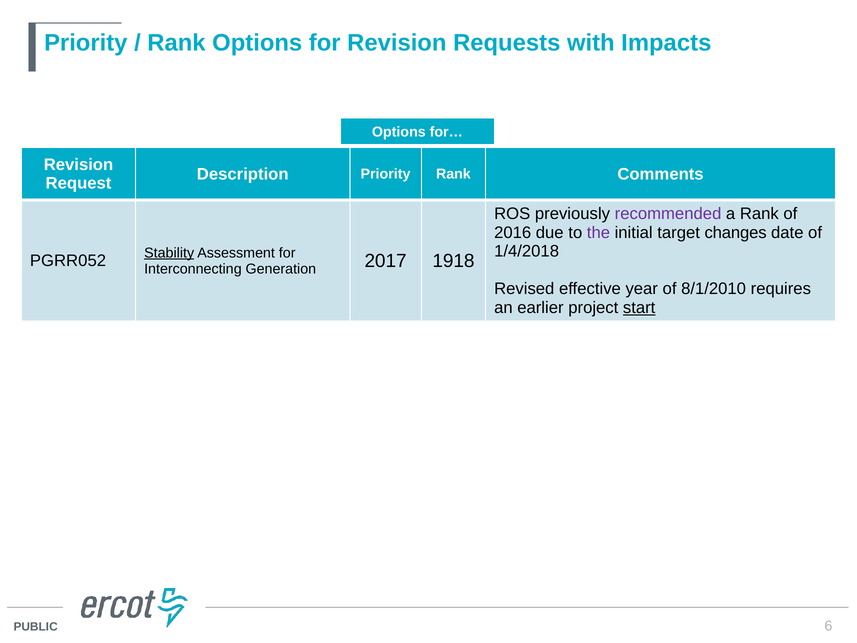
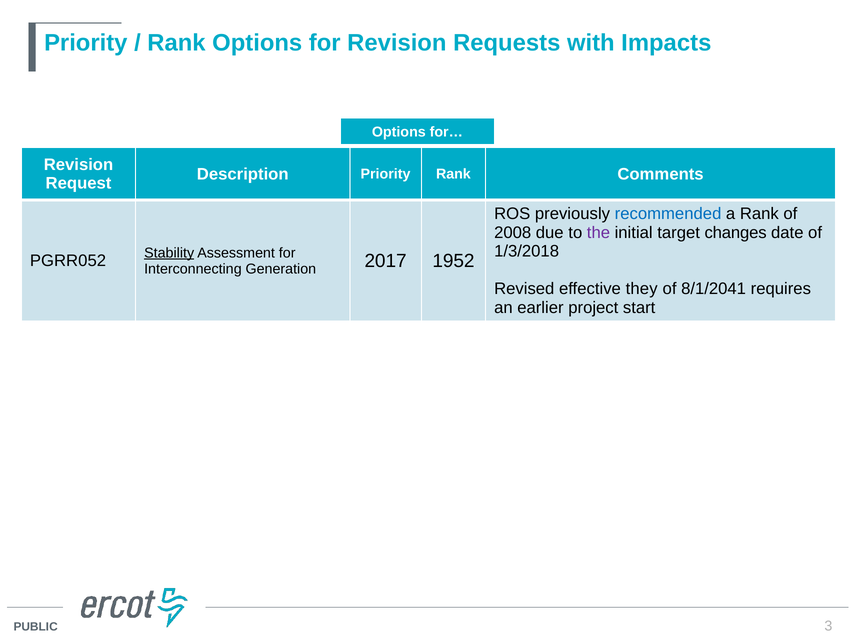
recommended colour: purple -> blue
2016: 2016 -> 2008
1/4/2018: 1/4/2018 -> 1/3/2018
1918: 1918 -> 1952
year: year -> they
8/1/2010: 8/1/2010 -> 8/1/2041
start underline: present -> none
6: 6 -> 3
